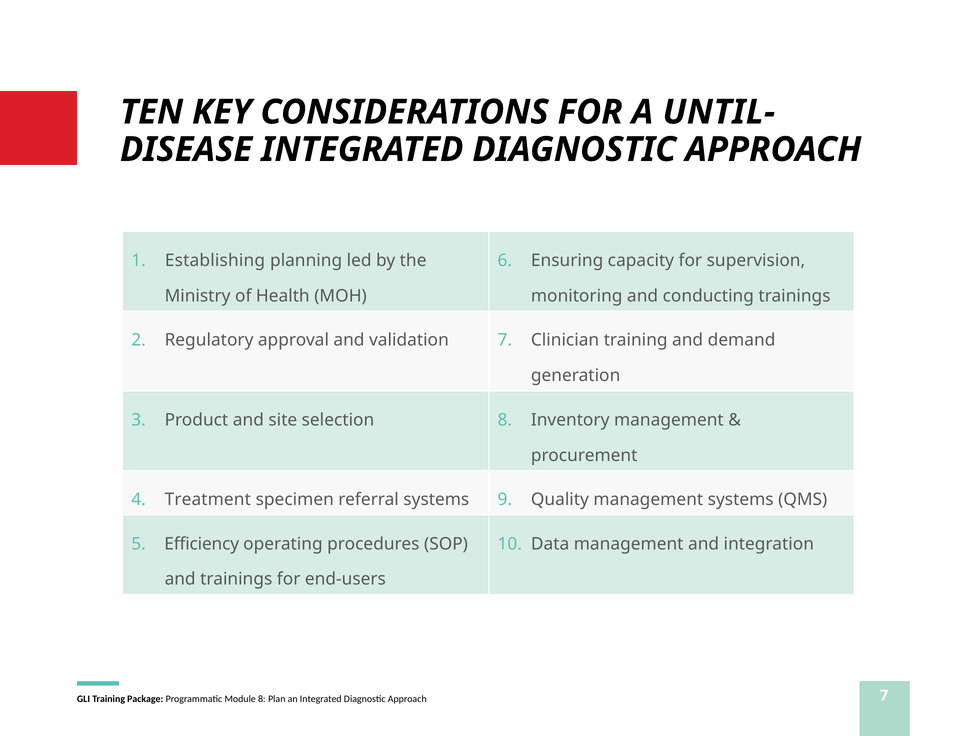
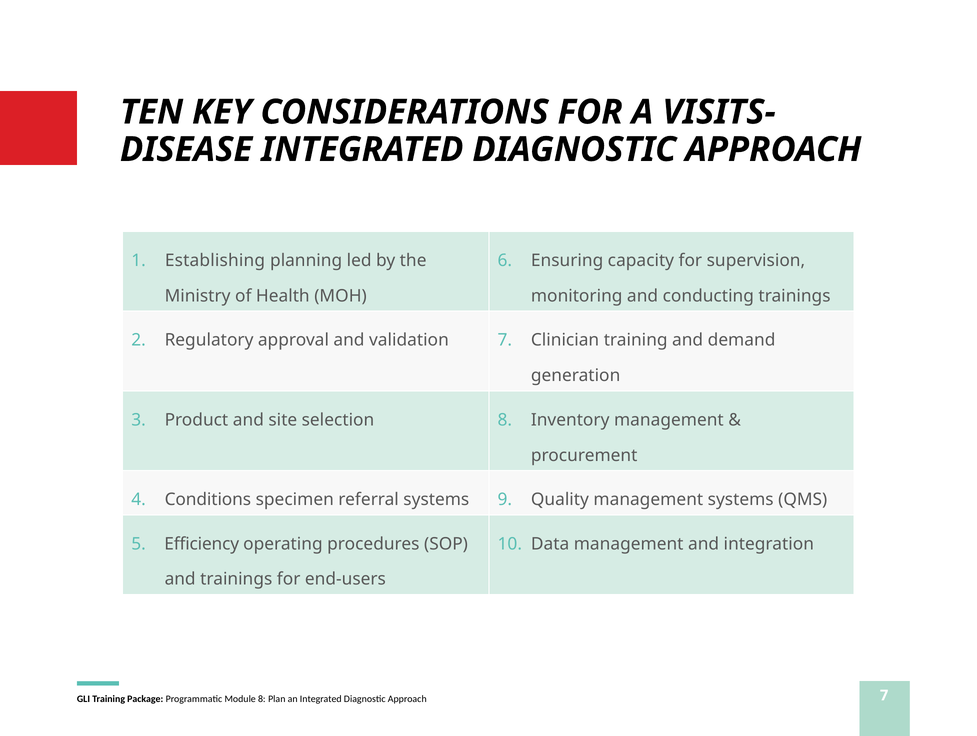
UNTIL-: UNTIL- -> VISITS-
Treatment: Treatment -> Conditions
